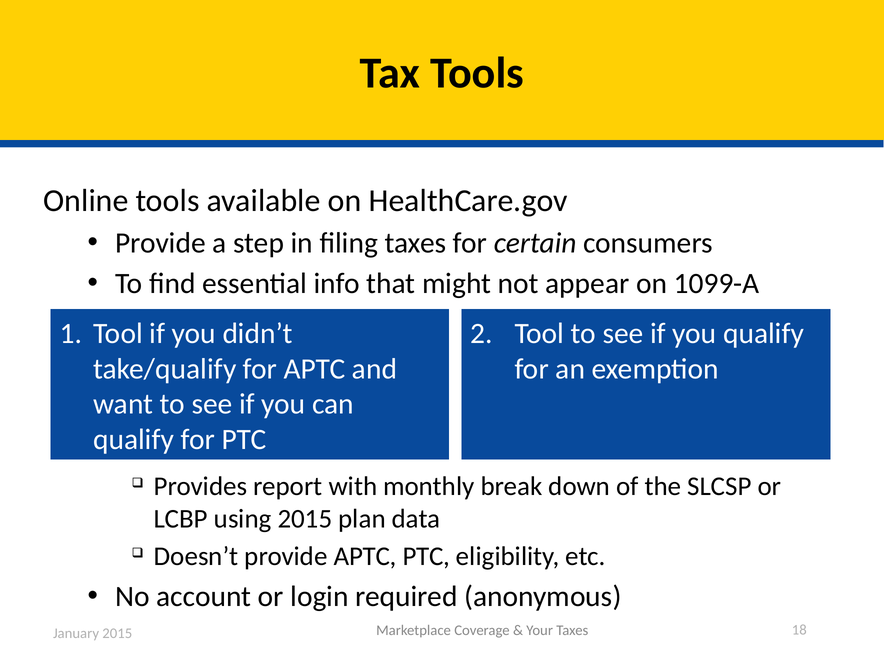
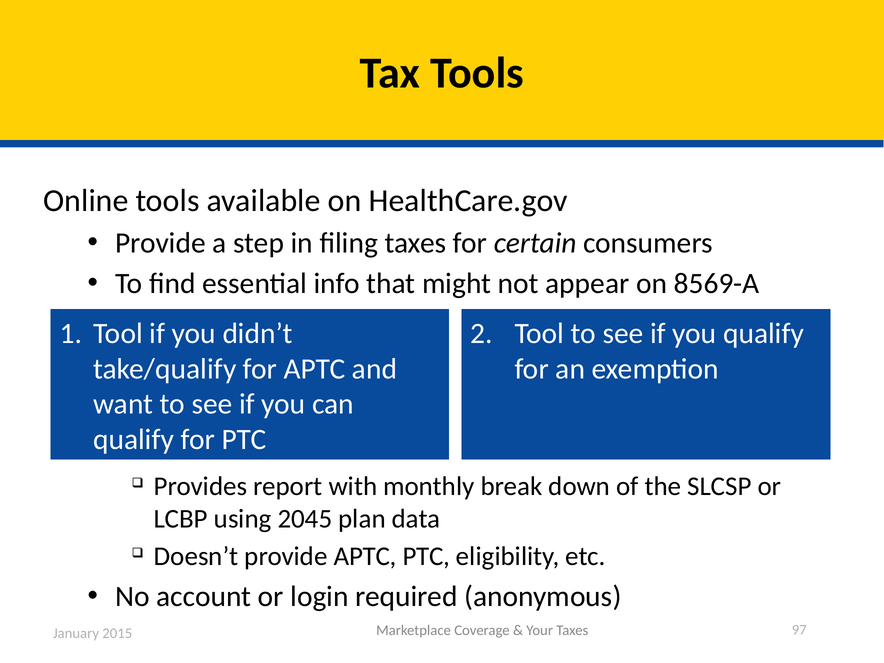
1099-A: 1099-A -> 8569-A
using 2015: 2015 -> 2045
18: 18 -> 97
